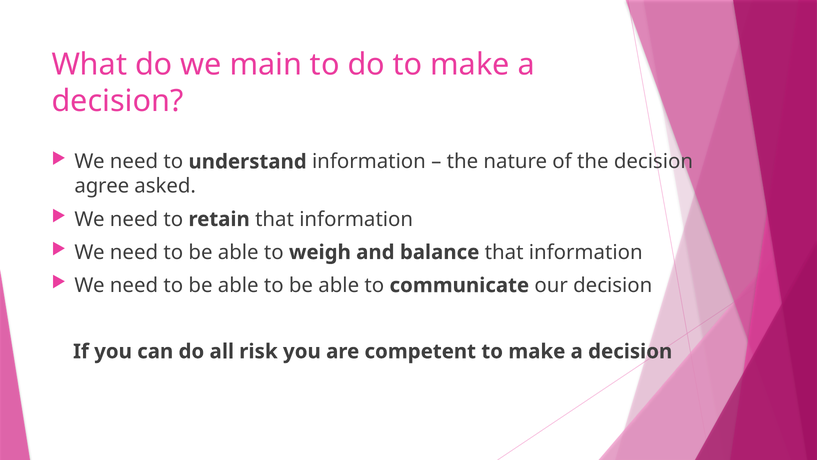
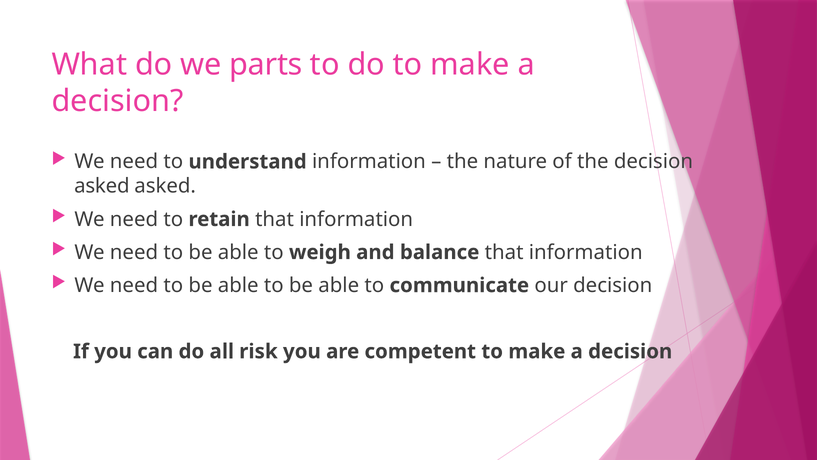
main: main -> parts
agree at (102, 186): agree -> asked
